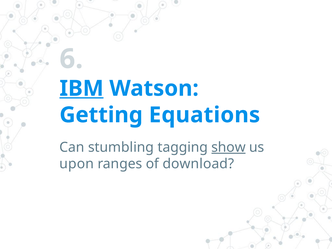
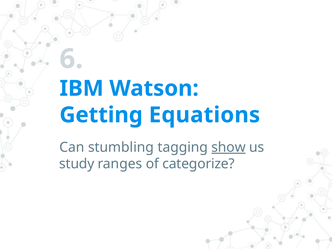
IBM underline: present -> none
upon: upon -> study
download: download -> categorize
